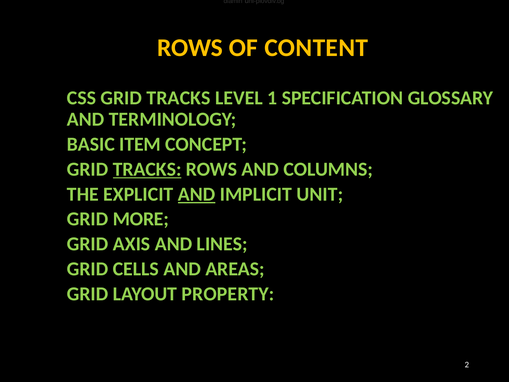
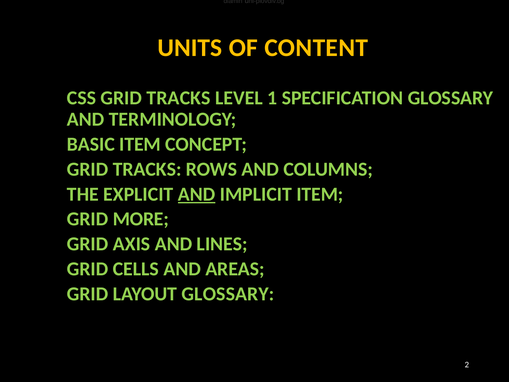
ROWS at (190, 48): ROWS -> UNITS
TRACKS at (147, 169) underline: present -> none
IMPLICIT UNIT: UNIT -> ITEM
LAYOUT PROPERTY: PROPERTY -> GLOSSARY
